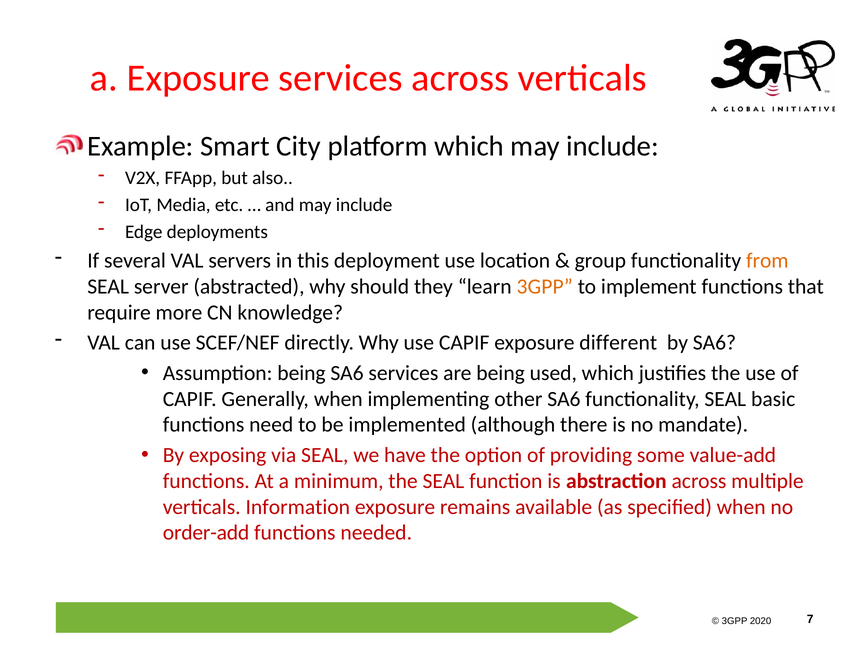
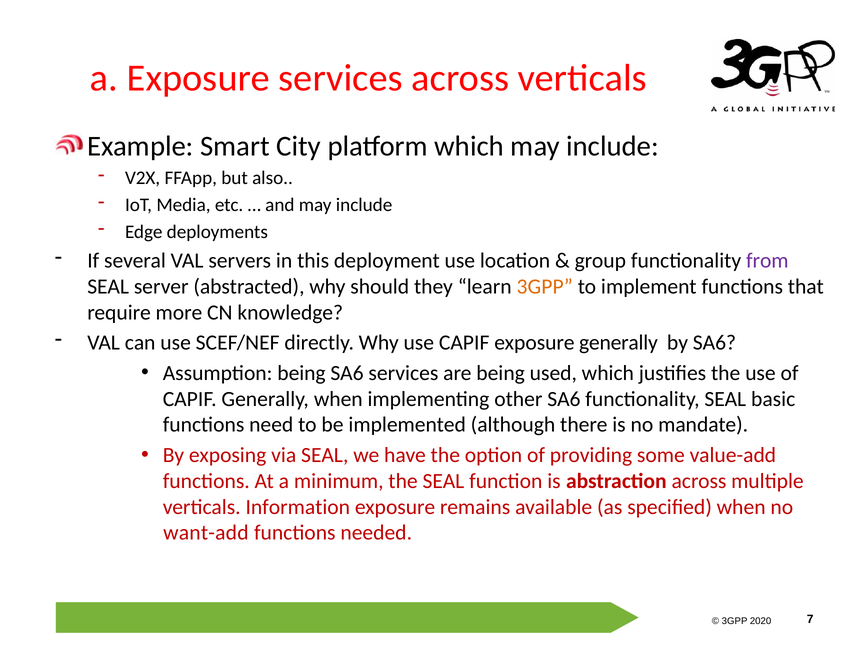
from colour: orange -> purple
exposure different: different -> generally
order-add: order-add -> want-add
